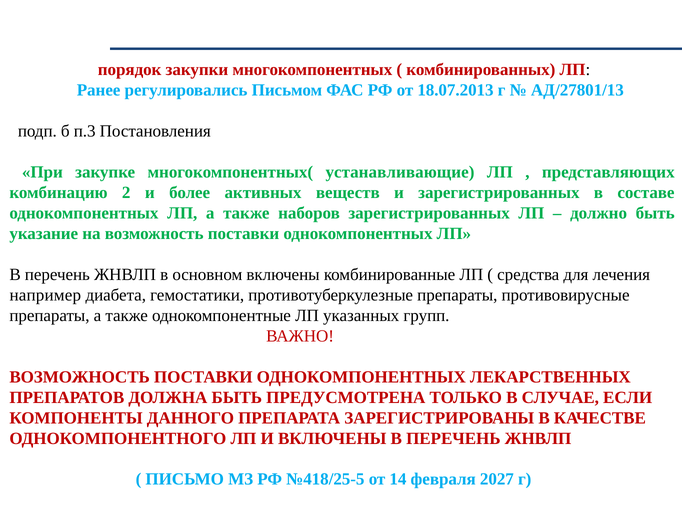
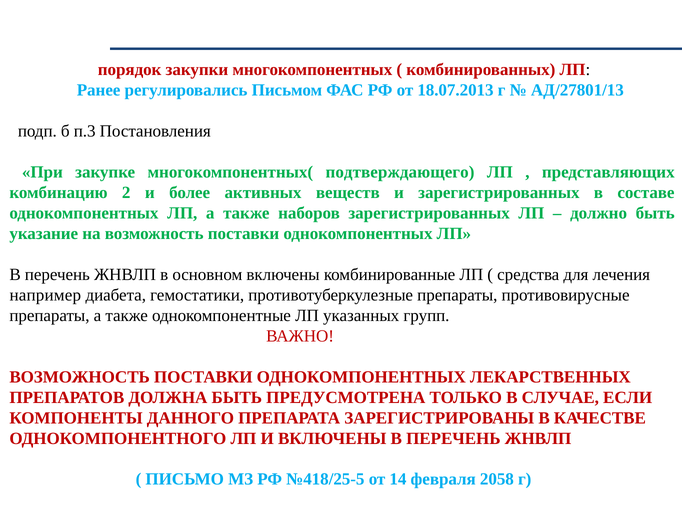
устанавливающие: устанавливающие -> подтверждающего
2027: 2027 -> 2058
